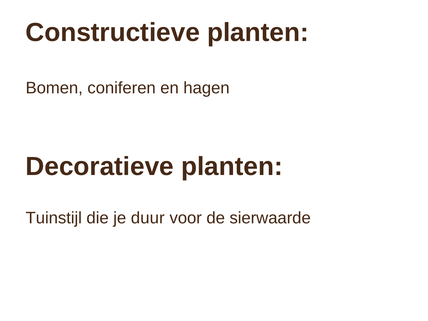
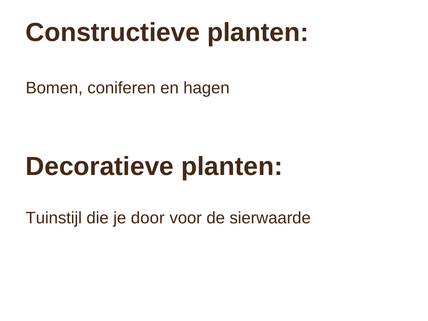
duur: duur -> door
